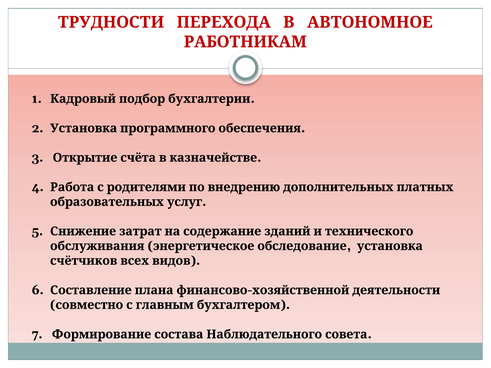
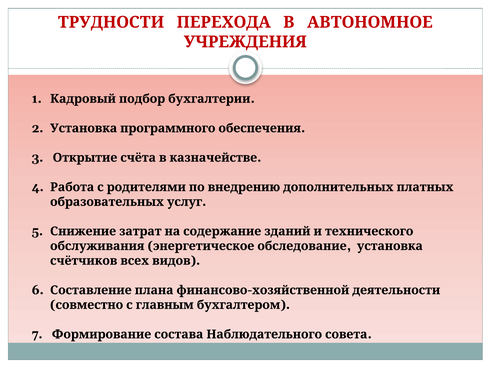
РАБОТНИКАМ: РАБОТНИКАМ -> УЧРЕЖДЕНИЯ
